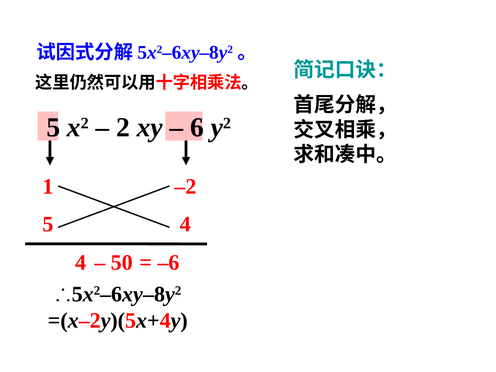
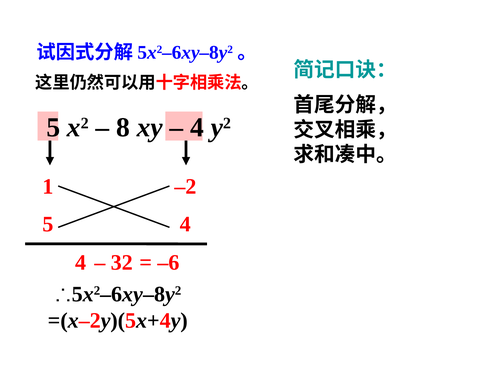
2: 2 -> 8
6 at (197, 128): 6 -> 4
50: 50 -> 32
